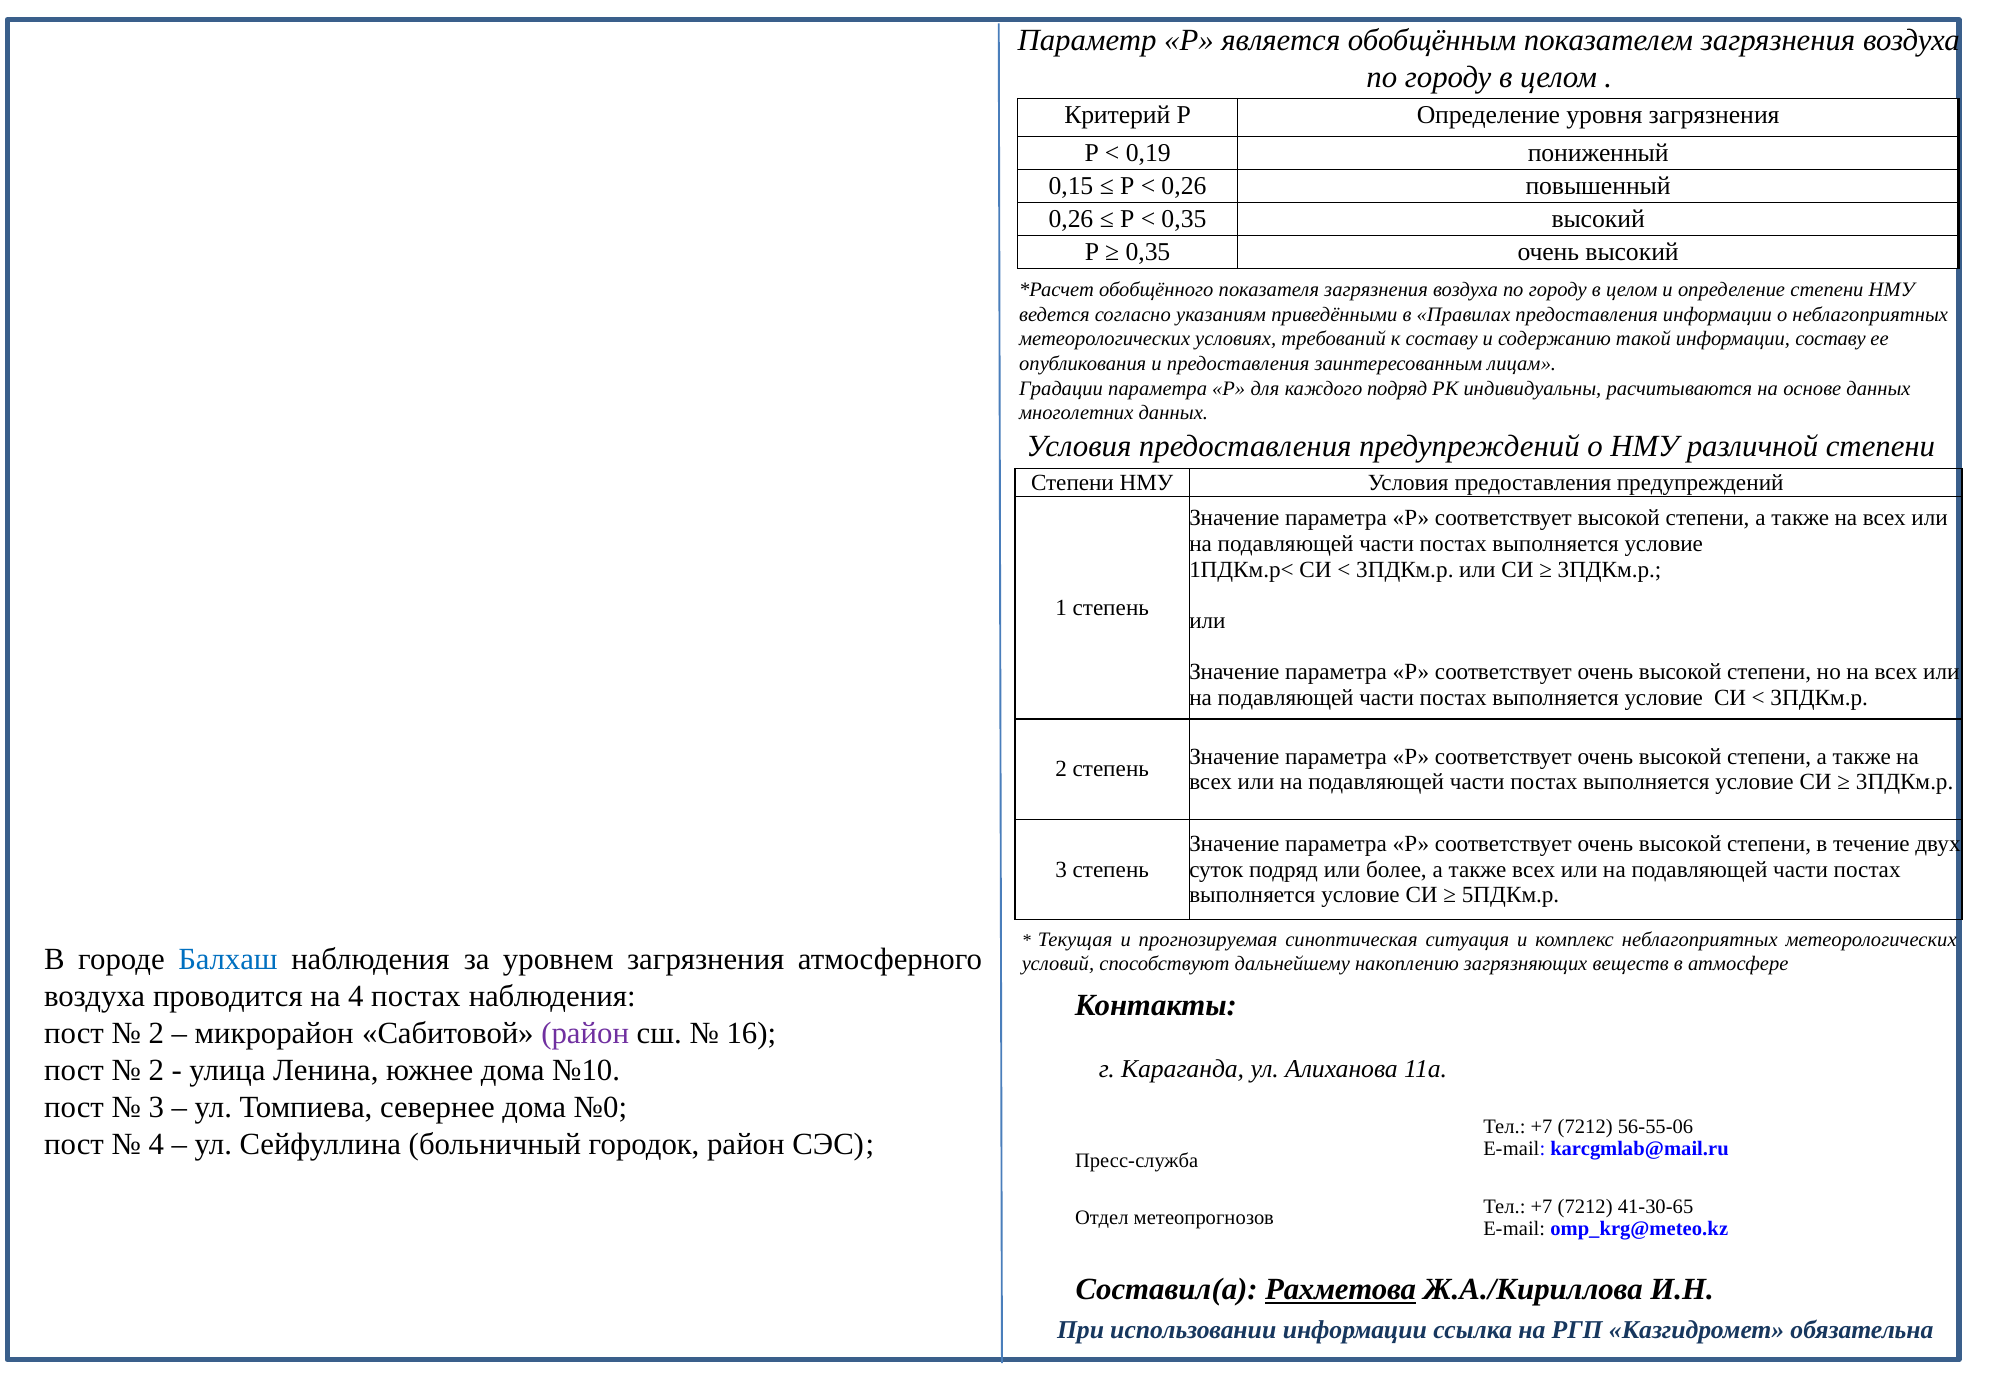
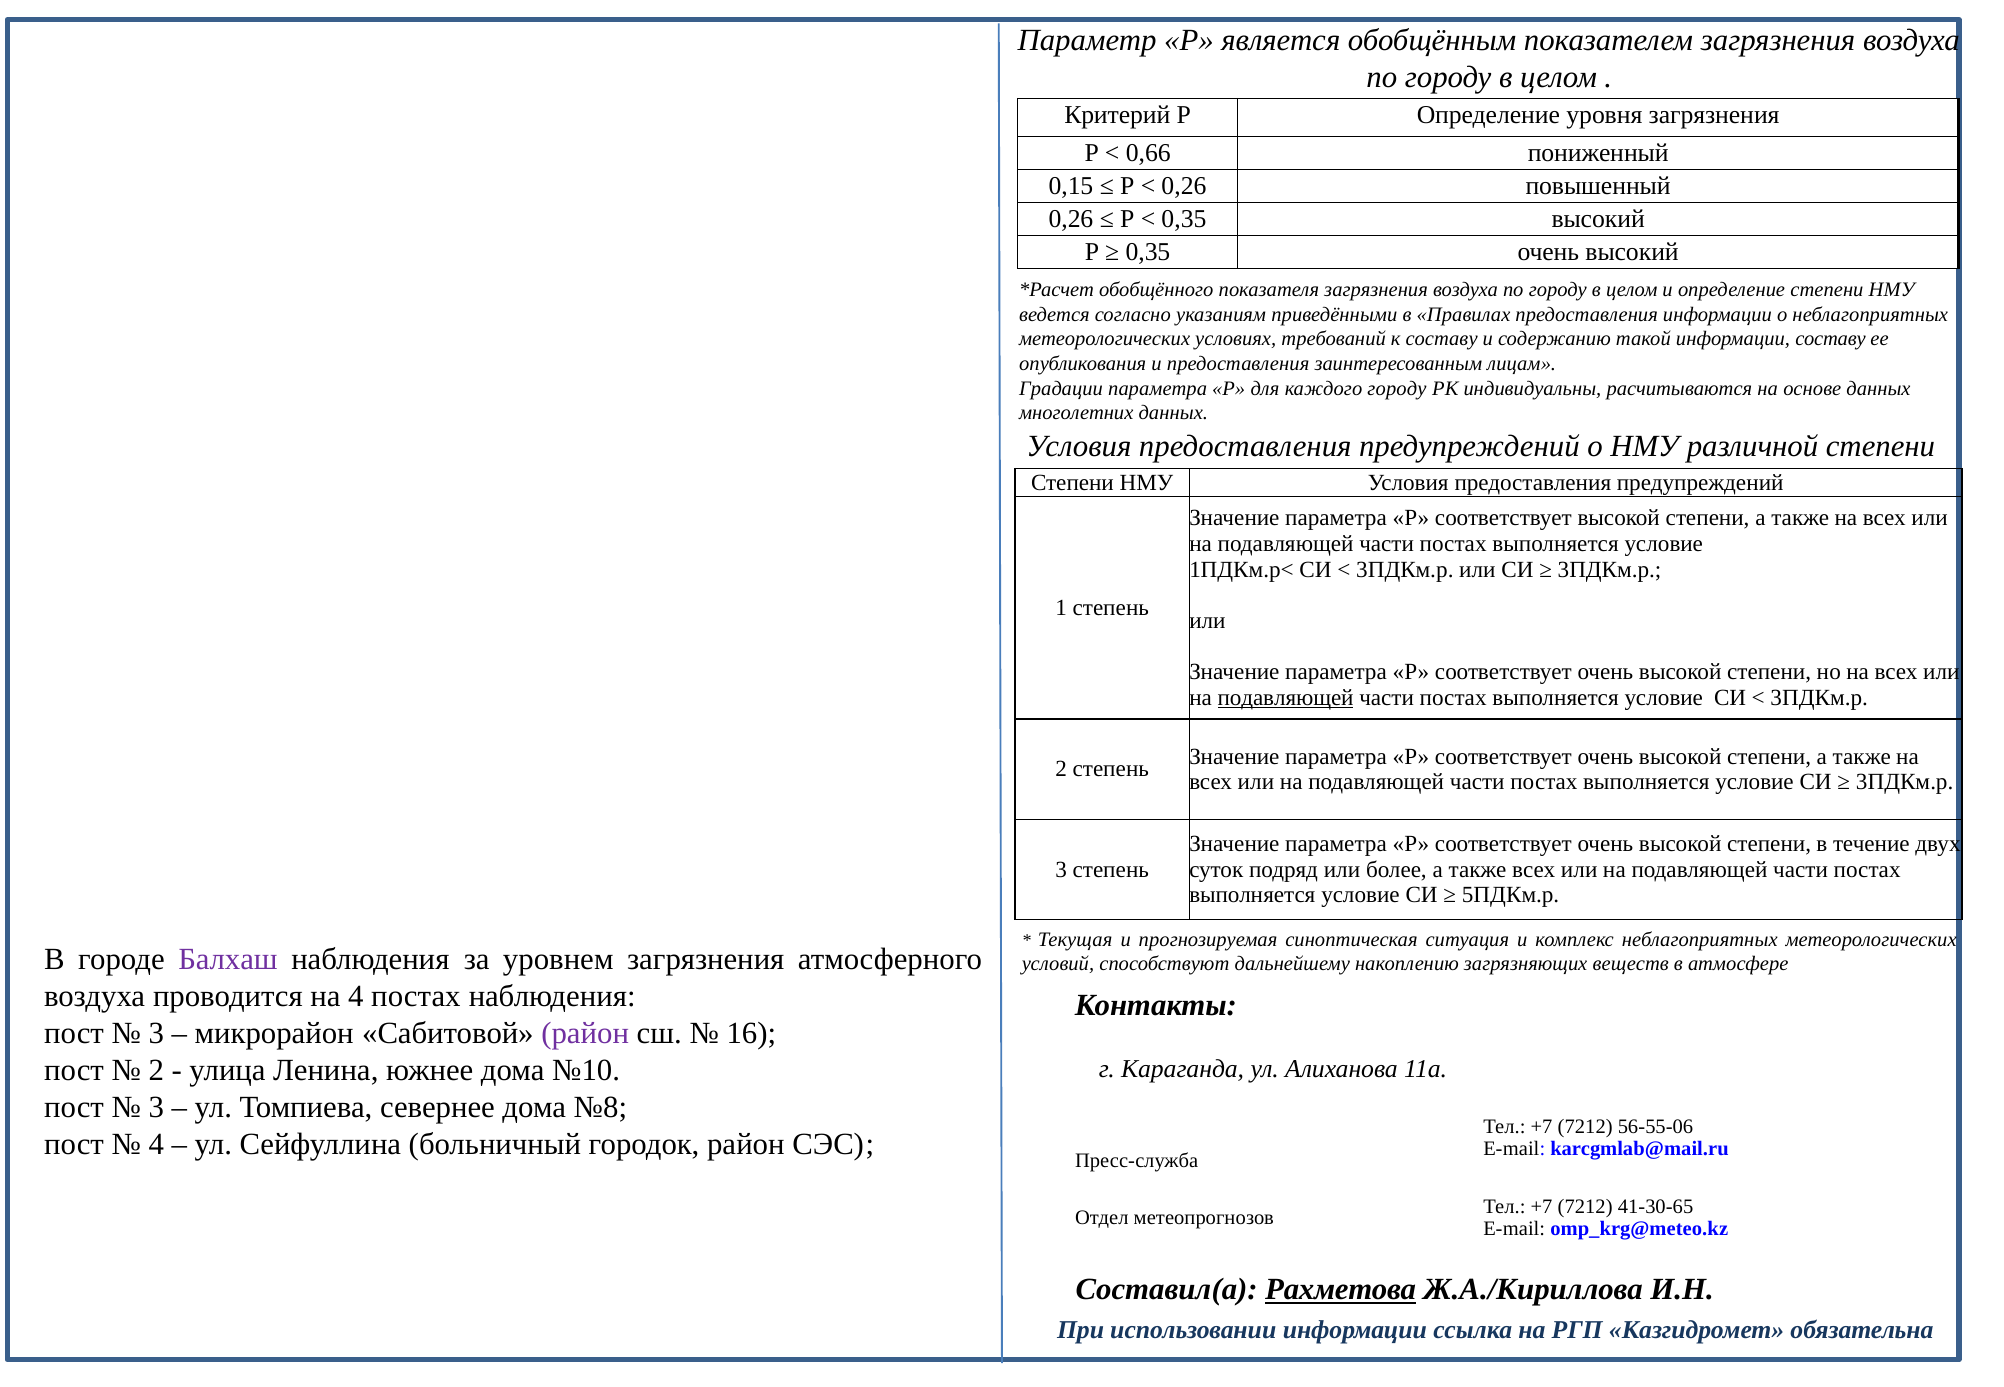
0,19: 0,19 -> 0,66
каждого подряд: подряд -> городу
подавляющей at (1286, 698) underline: none -> present
Балхаш colour: blue -> purple
2 at (156, 1033): 2 -> 3
№0: №0 -> №8
